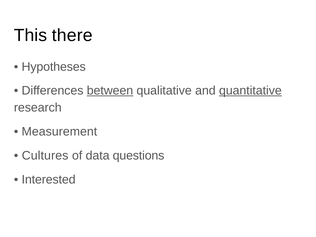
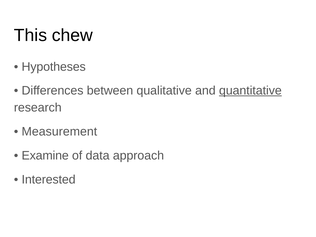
there: there -> chew
between underline: present -> none
Cultures: Cultures -> Examine
questions: questions -> approach
